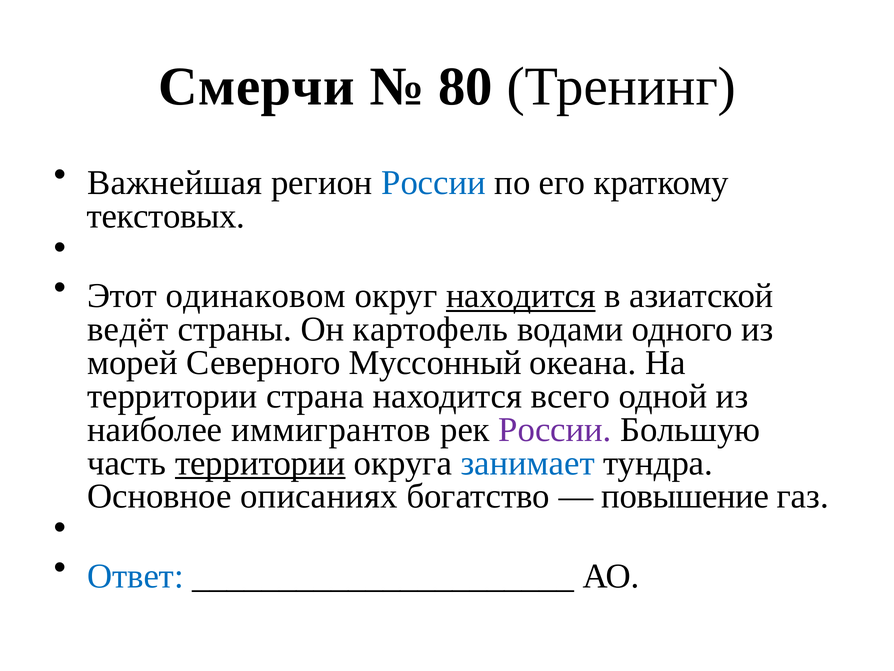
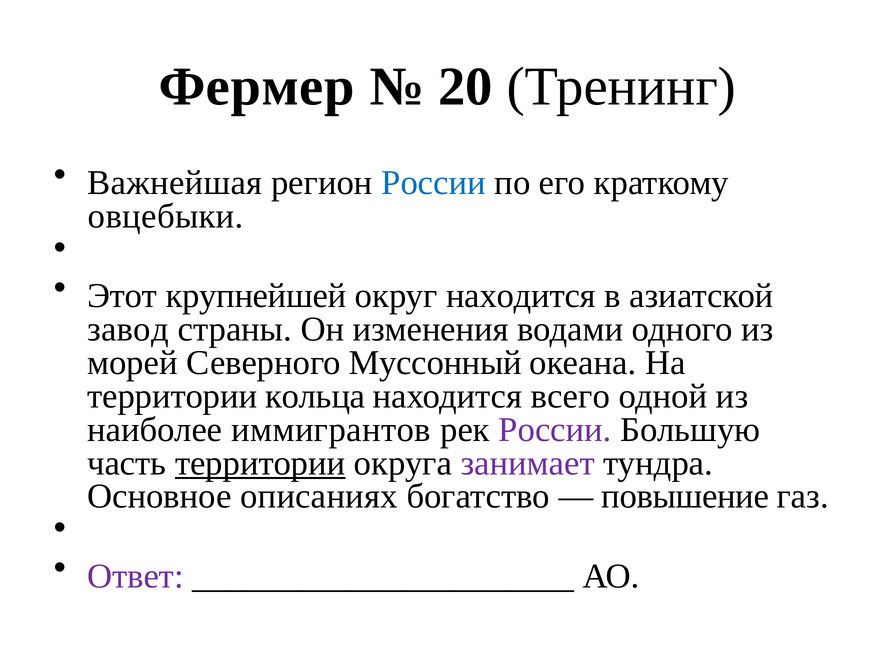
Смерчи: Смерчи -> Фермер
80: 80 -> 20
текстовых: текстовых -> овцебыки
одинаковом: одинаковом -> крупнейшей
находится at (521, 296) underline: present -> none
ведёт: ведёт -> завод
картофель: картофель -> изменения
страна: страна -> кольца
занимает colour: blue -> purple
Ответ colour: blue -> purple
